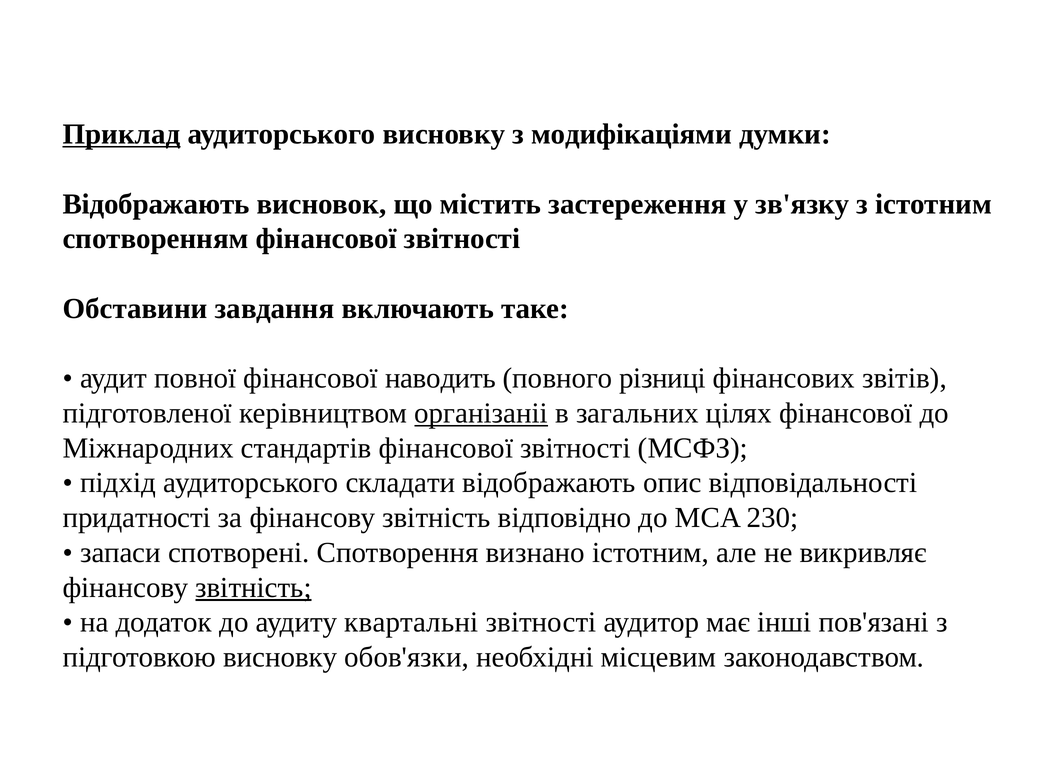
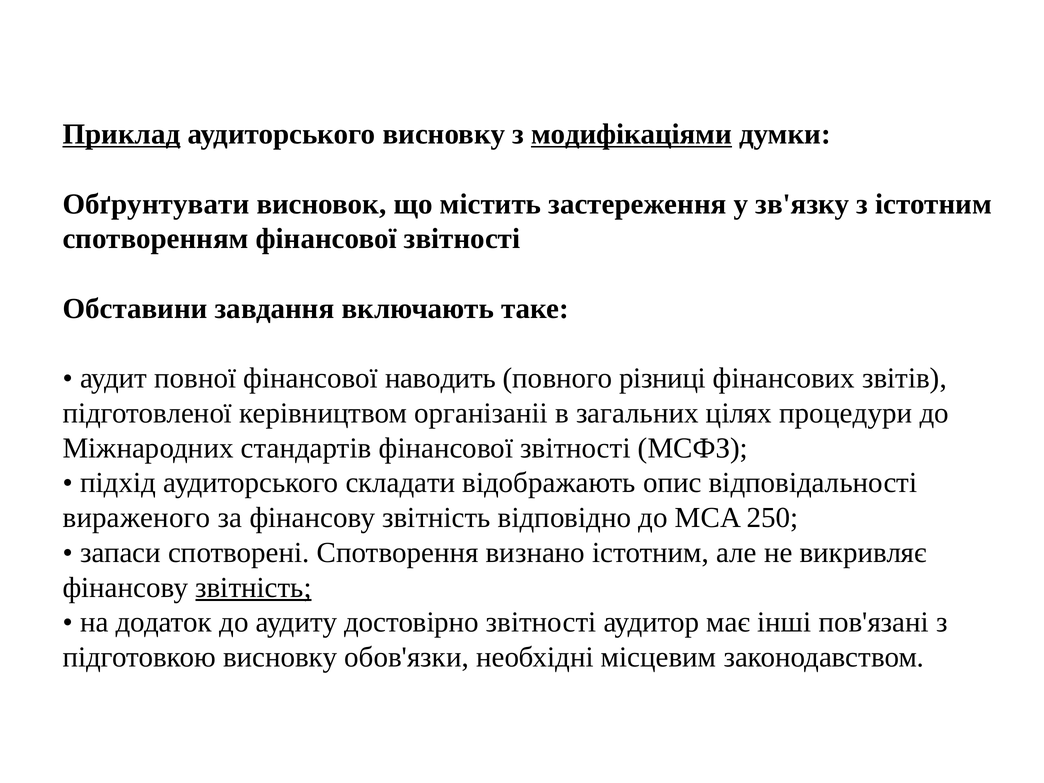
модифікаціями underline: none -> present
Відображають at (156, 204): Відображають -> Обґрунтувати
організаніі underline: present -> none
цілях фінансової: фінансової -> процедури
придатності: придатності -> вираженого
230: 230 -> 250
квартальні: квартальні -> достовірно
